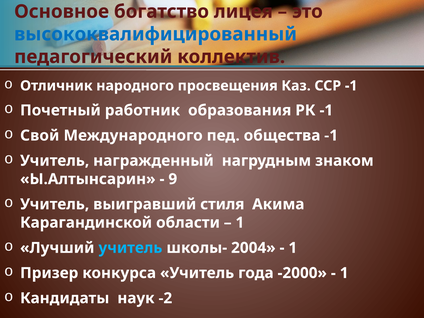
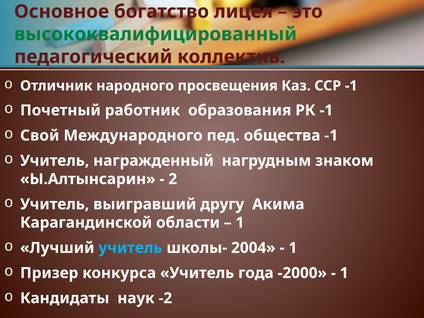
высококвалифицированный colour: blue -> green
9: 9 -> 2
стиля: стиля -> другу
